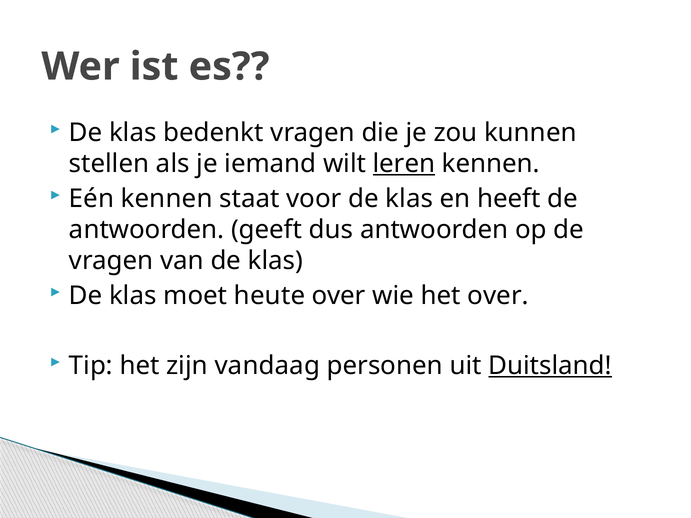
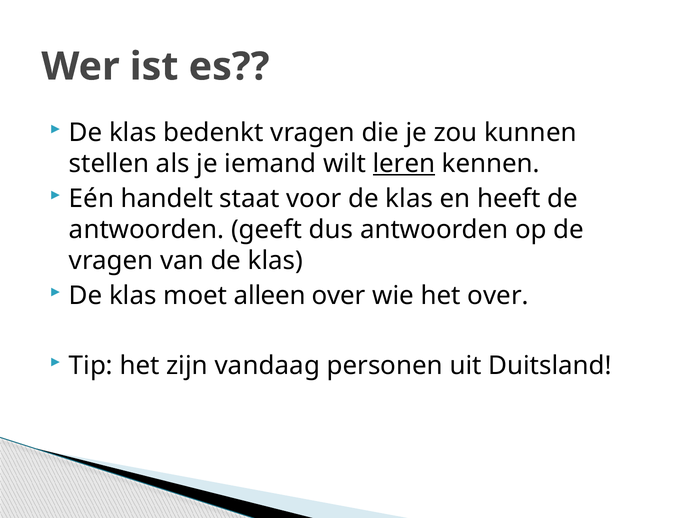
Eén kennen: kennen -> handelt
heute: heute -> alleen
Duitsland underline: present -> none
